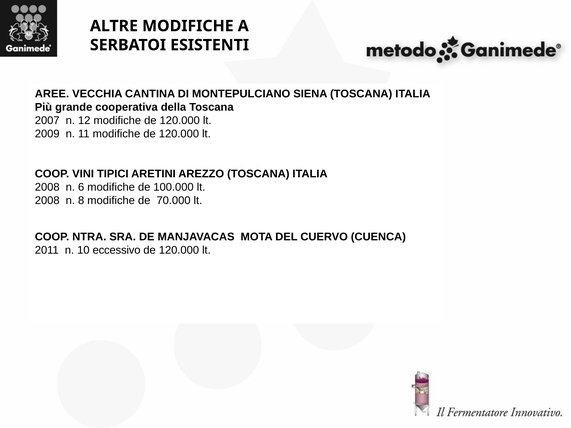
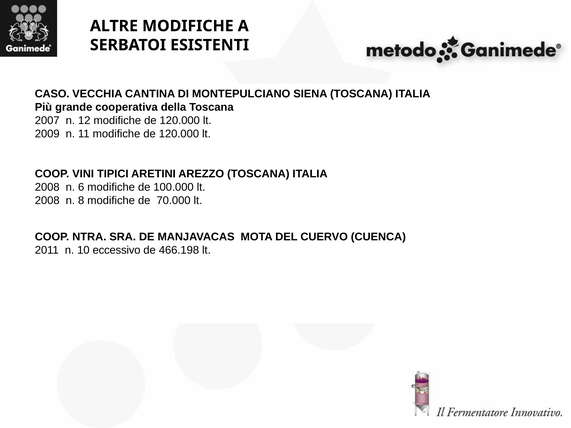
AREE: AREE -> CASO
120.000 at (179, 250): 120.000 -> 466.198
